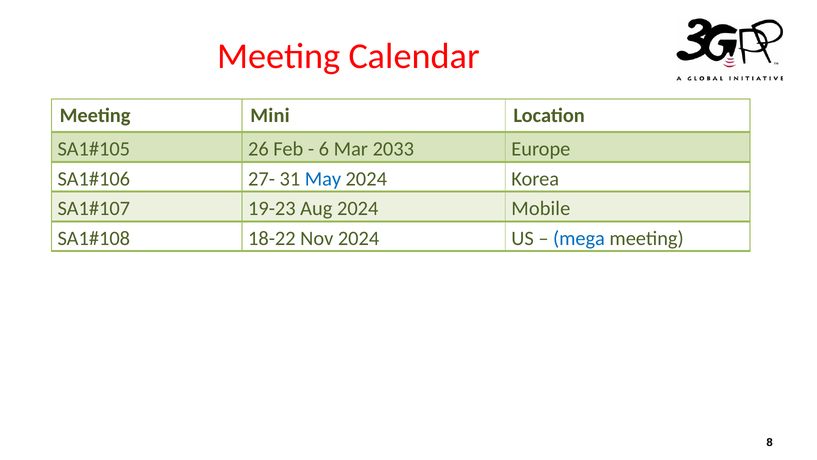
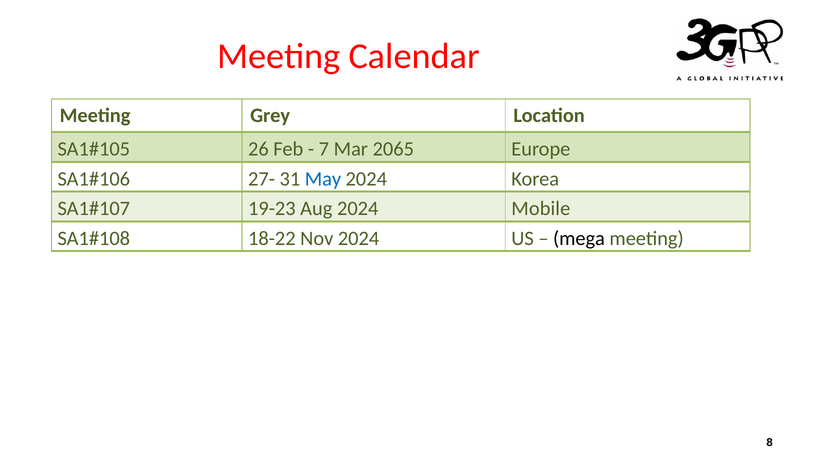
Mini: Mini -> Grey
6: 6 -> 7
2033: 2033 -> 2065
mega colour: blue -> black
